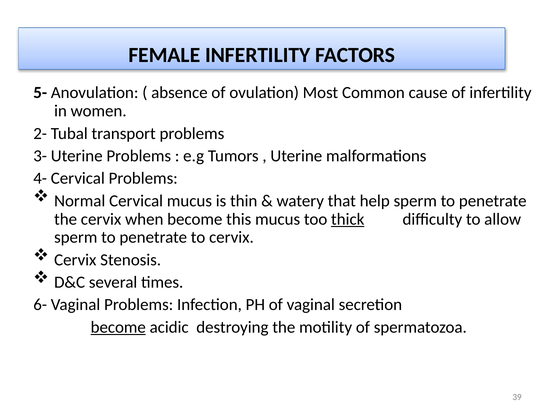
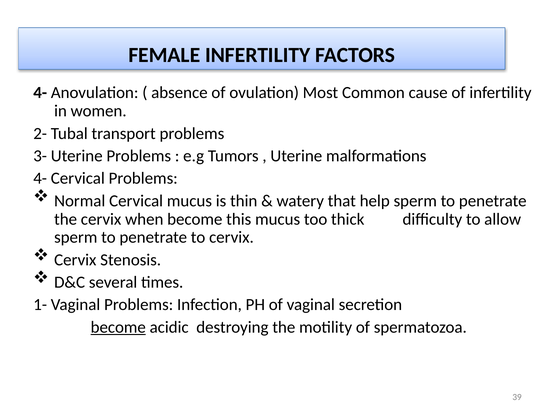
5- at (40, 93): 5- -> 4-
thick underline: present -> none
6-: 6- -> 1-
